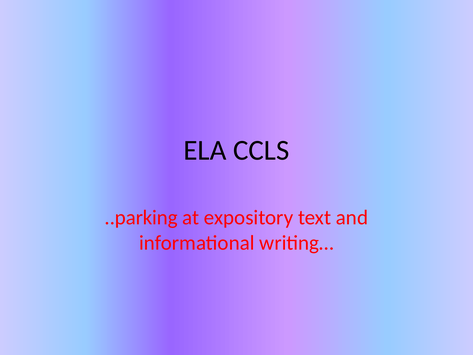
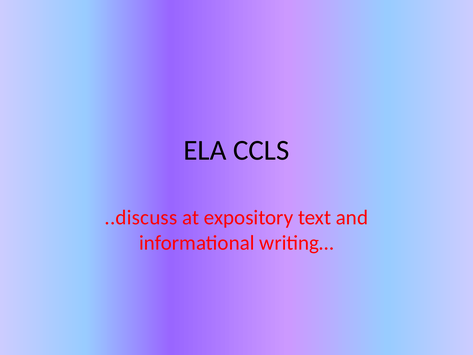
..parking: ..parking -> ..discuss
